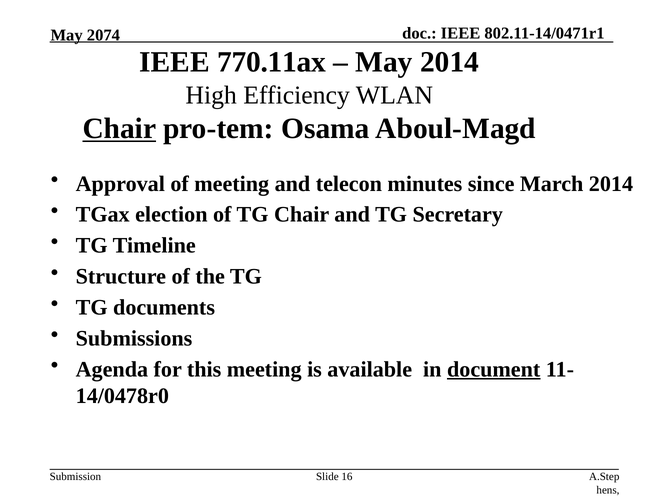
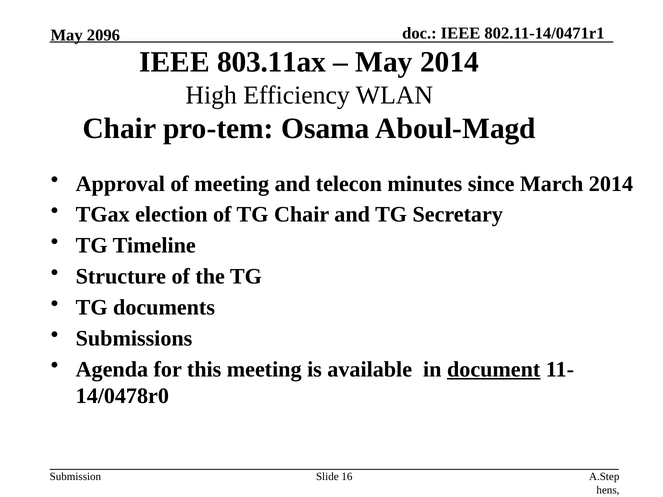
2074: 2074 -> 2096
770.11ax: 770.11ax -> 803.11ax
Chair at (119, 129) underline: present -> none
